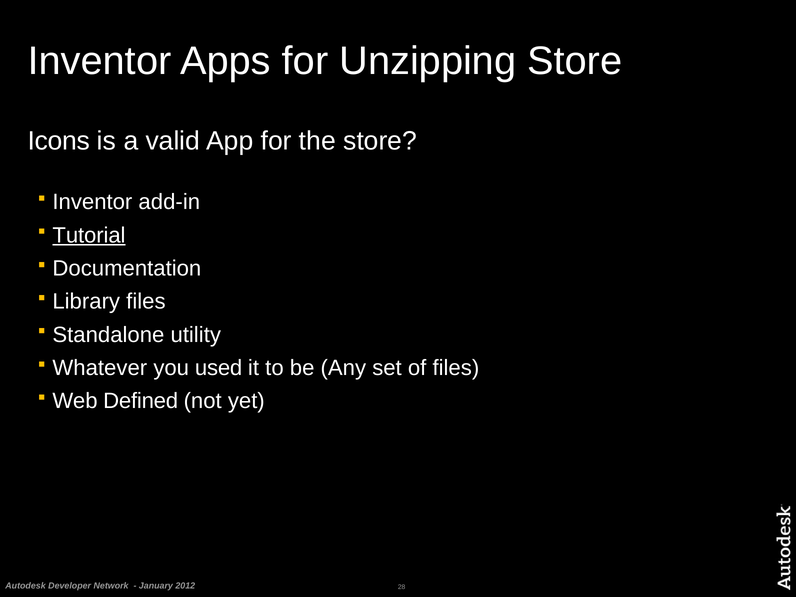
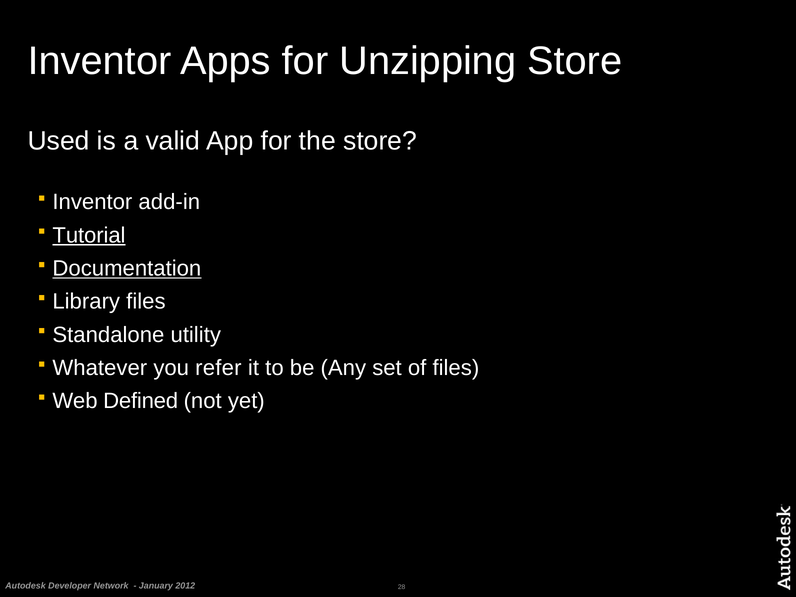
Icons: Icons -> Used
Documentation underline: none -> present
used: used -> refer
